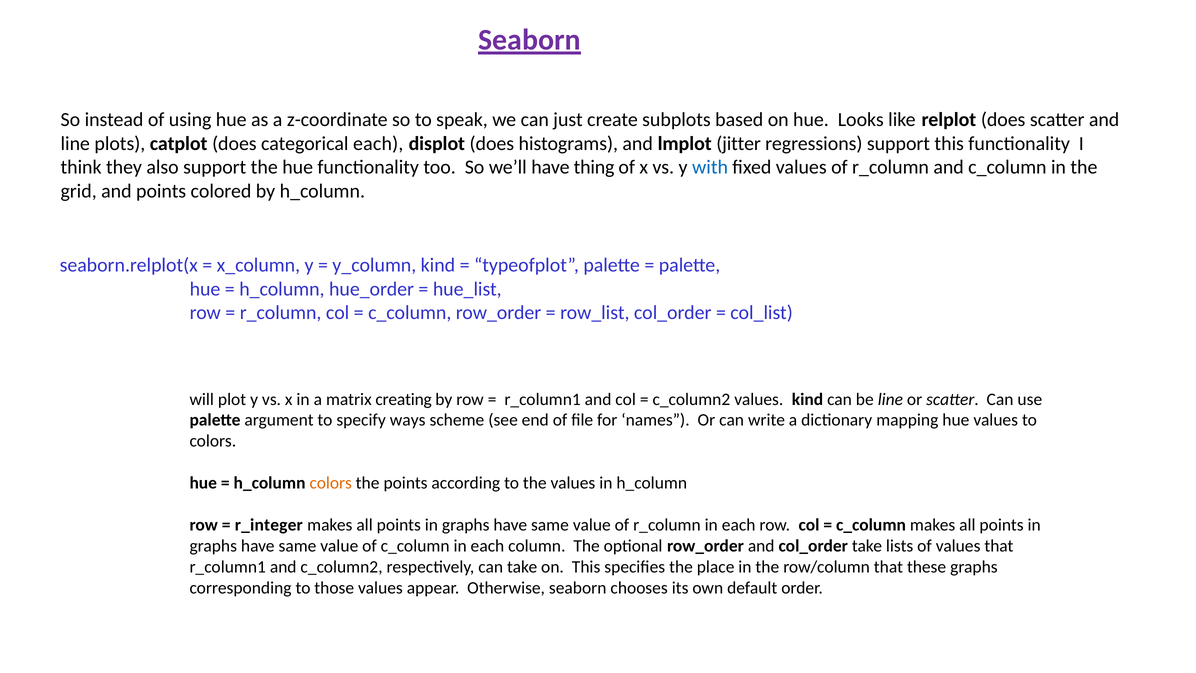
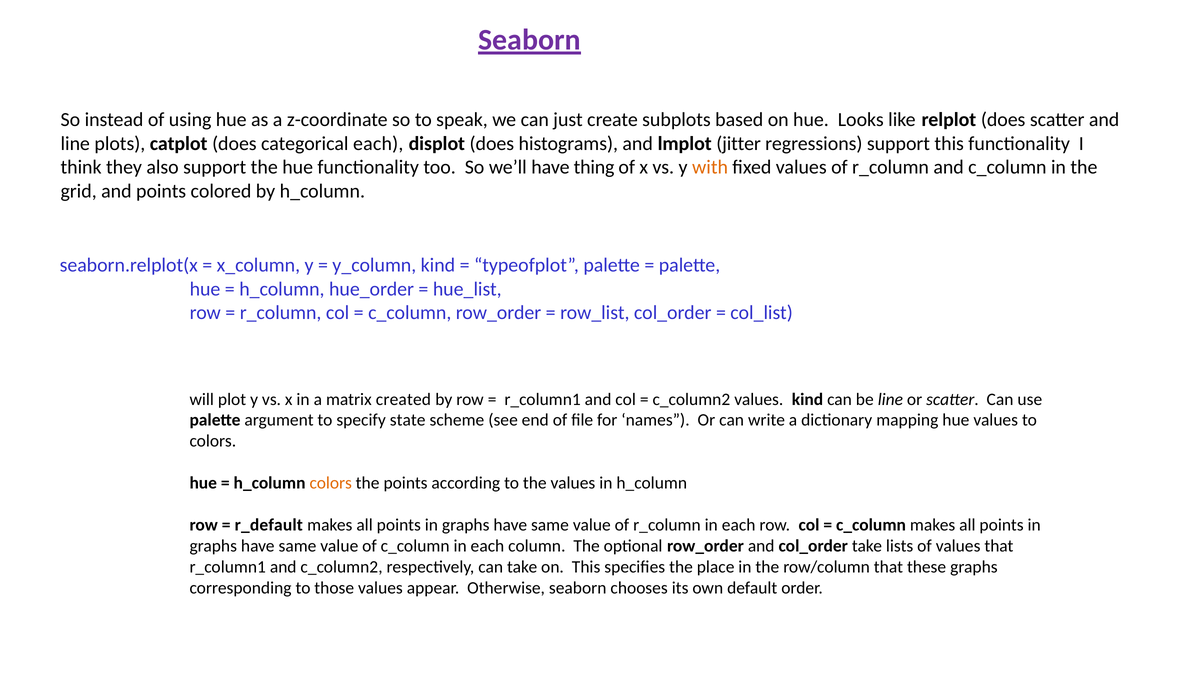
with colour: blue -> orange
creating: creating -> created
ways: ways -> state
r_integer: r_integer -> r_default
